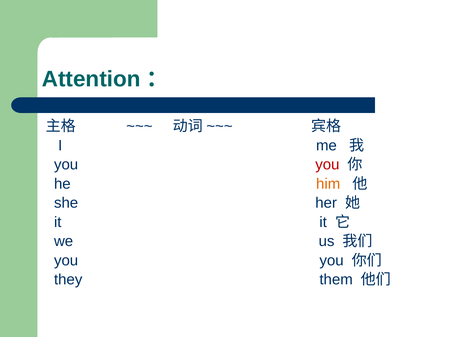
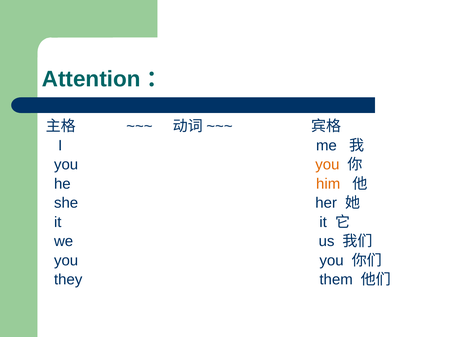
you at (327, 165) colour: red -> orange
